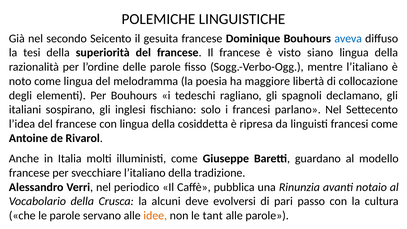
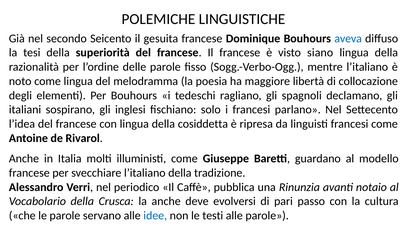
la alcuni: alcuni -> anche
idee colour: orange -> blue
tant: tant -> testi
